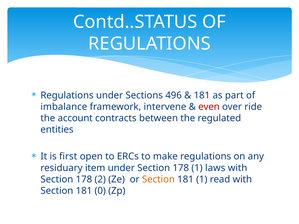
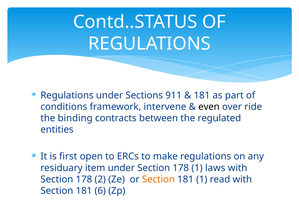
496: 496 -> 911
imbalance: imbalance -> conditions
even colour: red -> black
account: account -> binding
0: 0 -> 6
